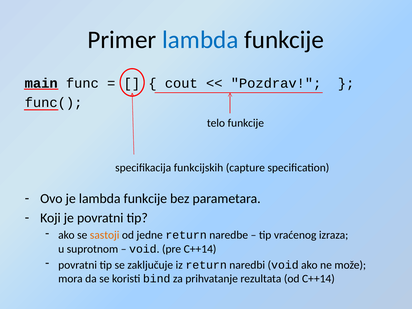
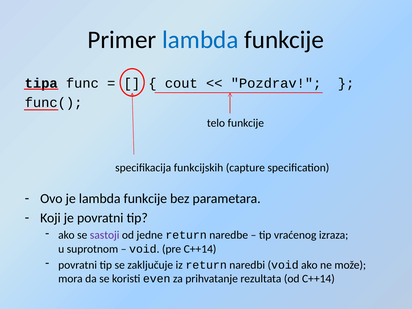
main: main -> tipa
sastoji colour: orange -> purple
bind: bind -> even
